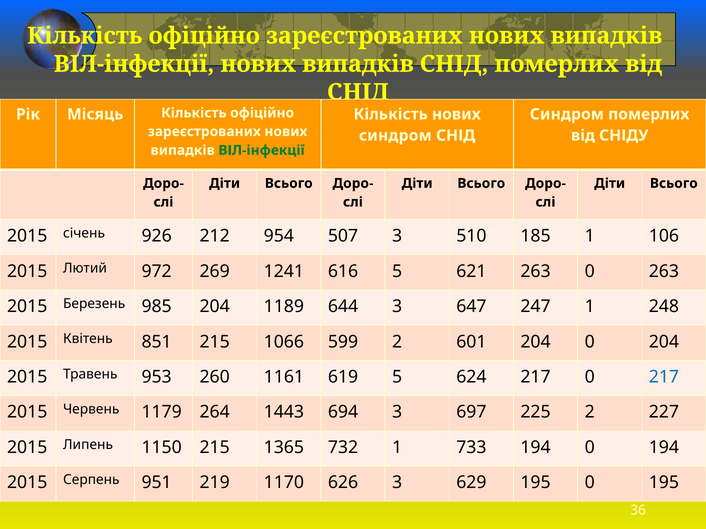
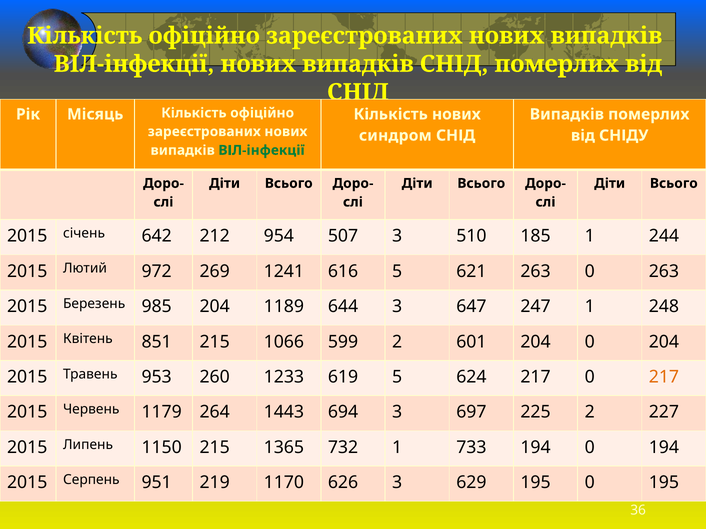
Синдром at (567, 114): Синдром -> Випадків
926: 926 -> 642
106: 106 -> 244
1161: 1161 -> 1233
217 at (664, 377) colour: blue -> orange
